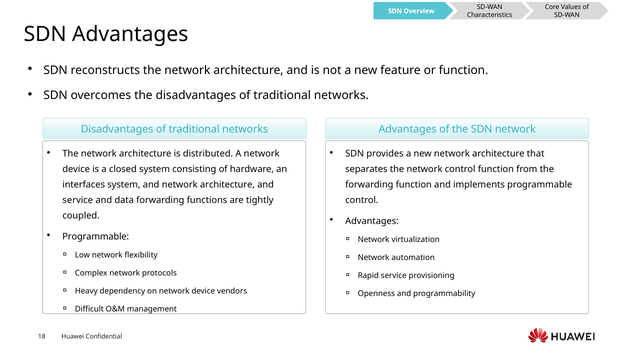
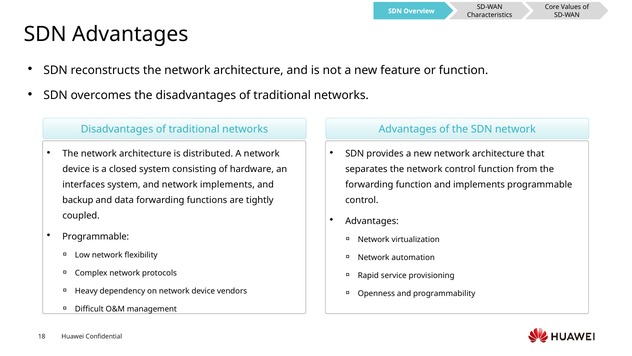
and network architecture: architecture -> implements
service at (78, 200): service -> backup
